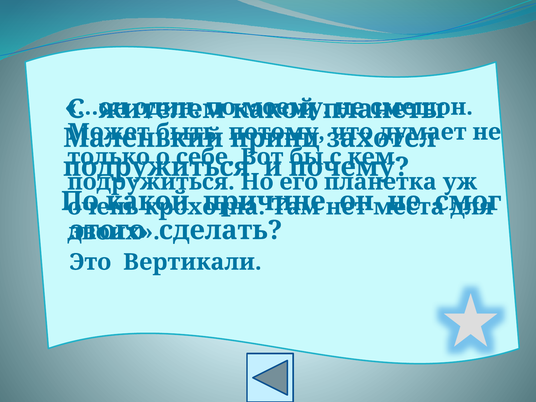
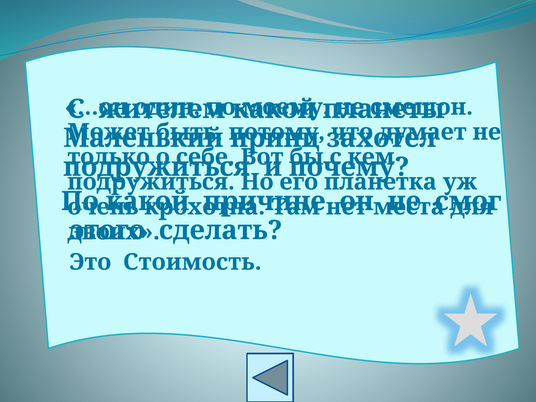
Вертикали: Вертикали -> Стоимость
